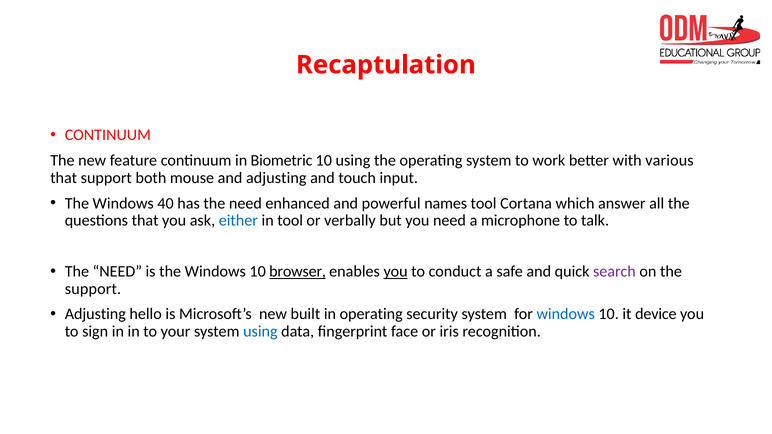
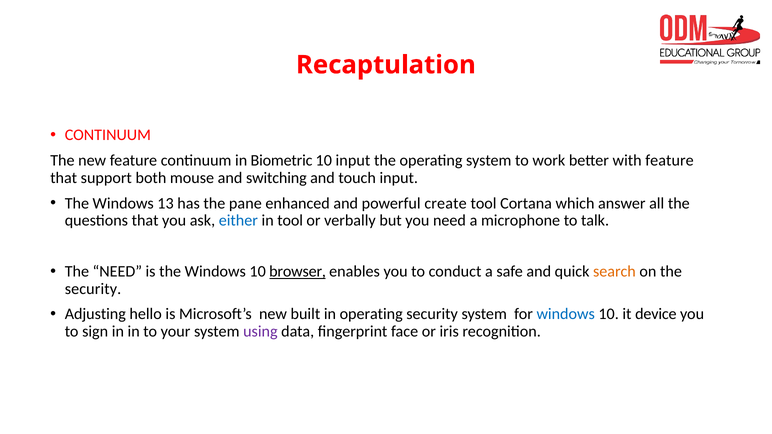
10 using: using -> input
with various: various -> feature
and adjusting: adjusting -> switching
40: 40 -> 13
has the need: need -> pane
names: names -> create
you at (396, 272) underline: present -> none
search colour: purple -> orange
support at (93, 289): support -> security
using at (260, 332) colour: blue -> purple
